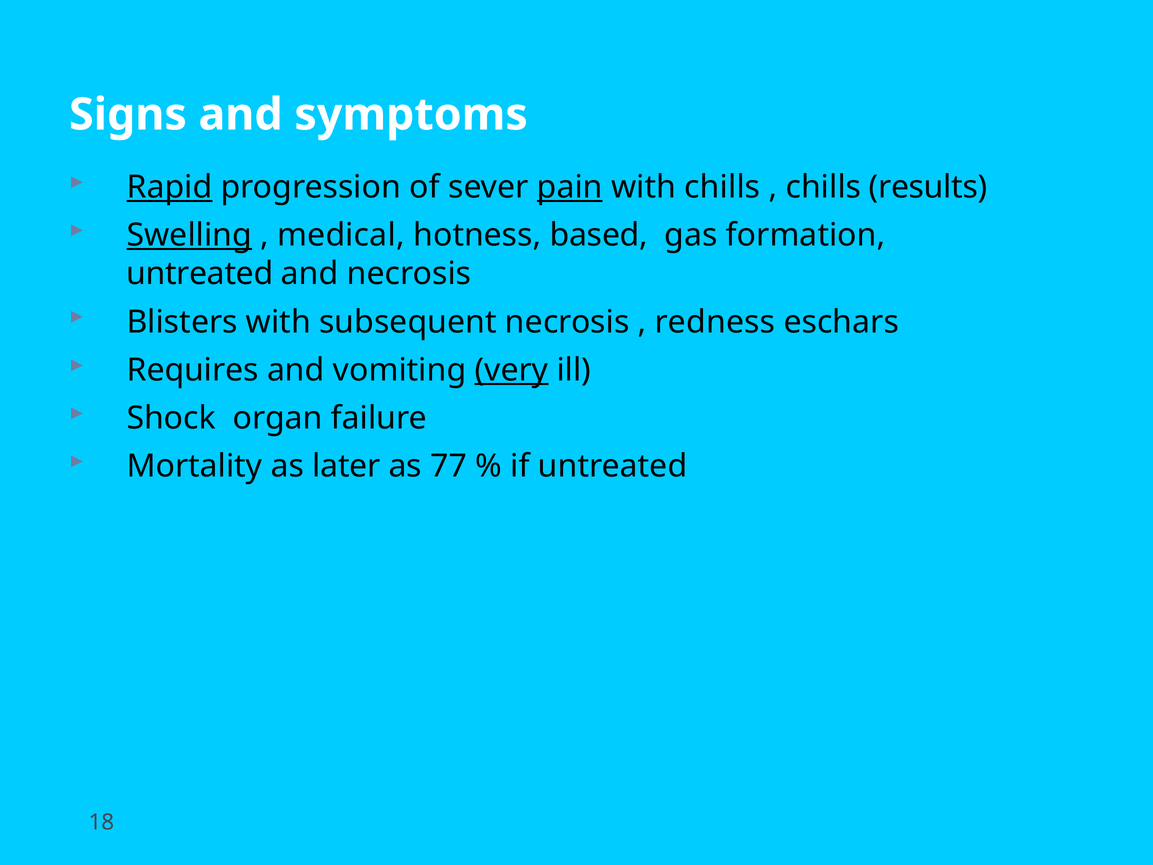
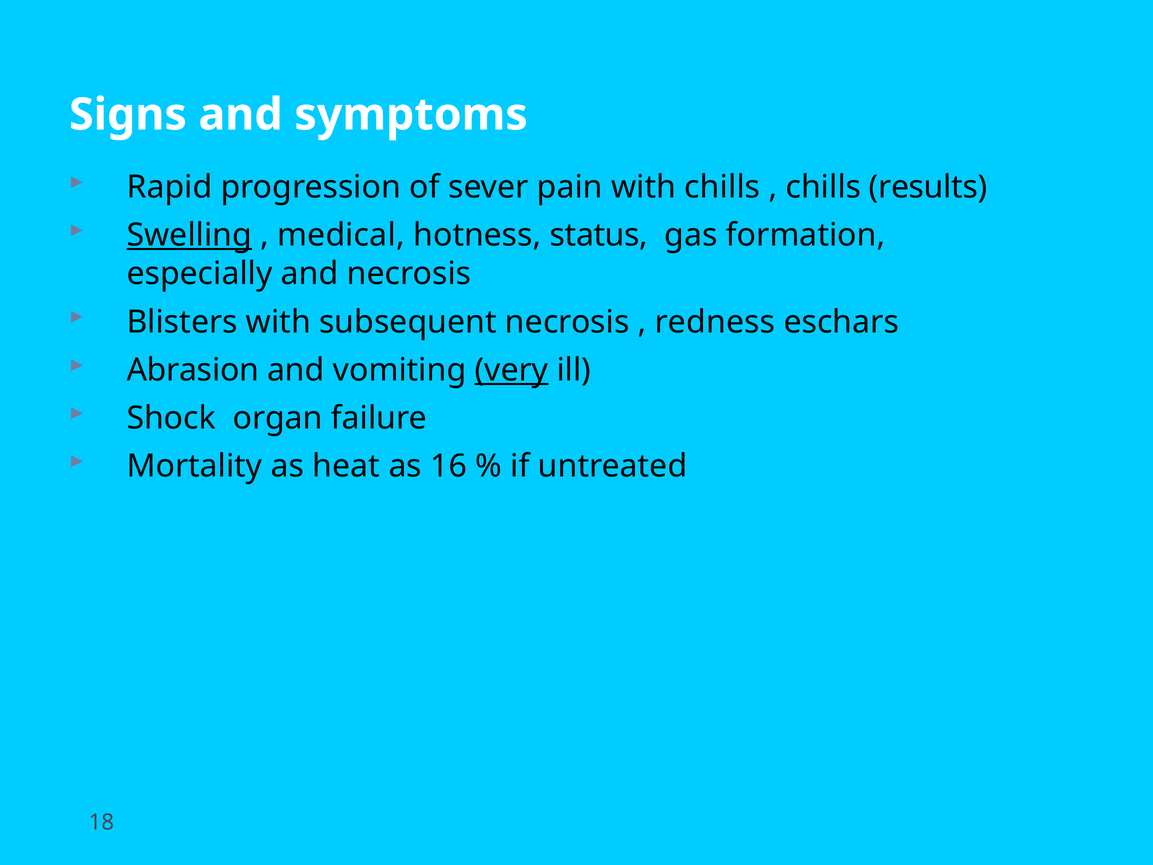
Rapid underline: present -> none
pain underline: present -> none
based: based -> status
untreated at (200, 274): untreated -> especially
Requires: Requires -> Abrasion
later: later -> heat
77: 77 -> 16
